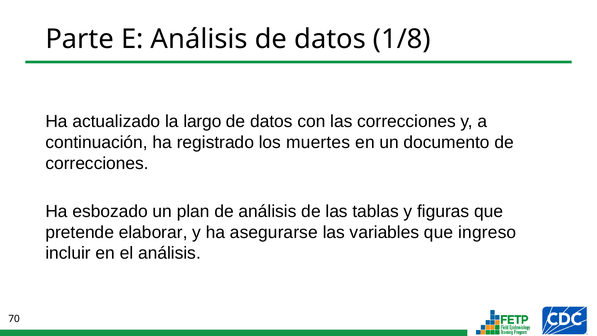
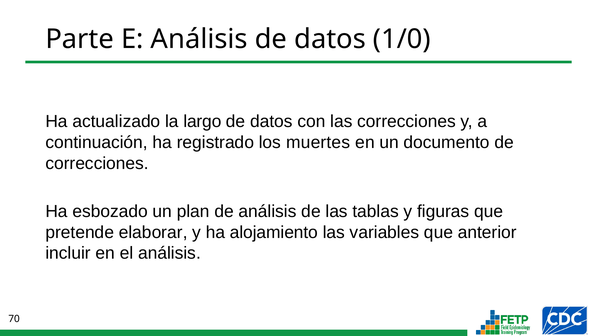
1/8: 1/8 -> 1/0
asegurarse: asegurarse -> alojamiento
ingreso: ingreso -> anterior
